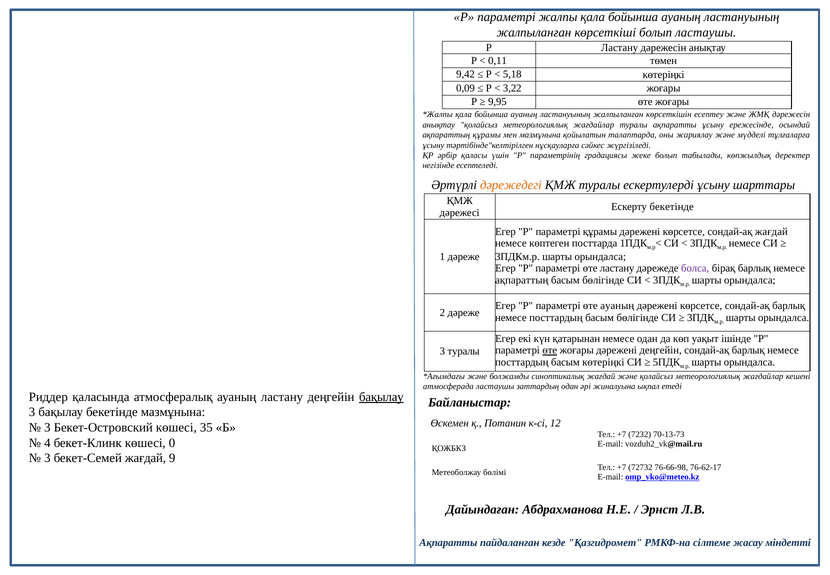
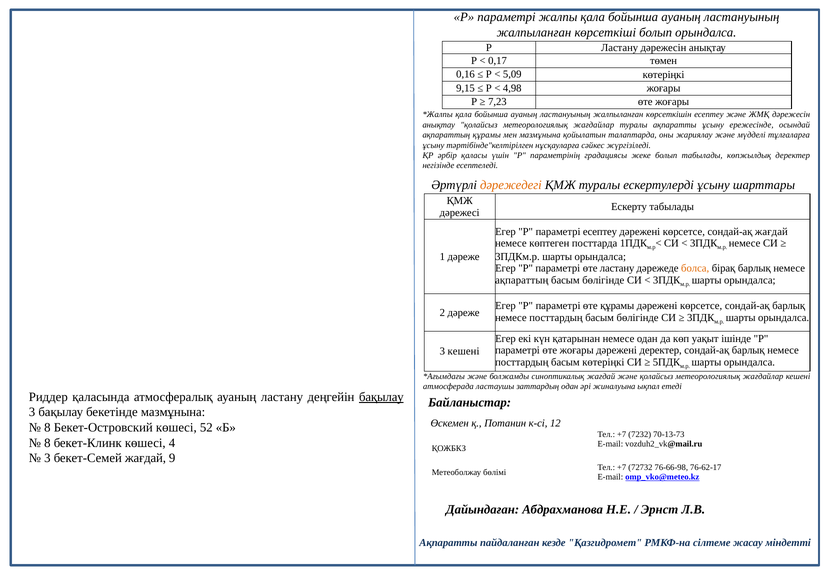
болып ластаушы: ластаушы -> орындалса
0,11: 0,11 -> 0,17
9,42: 9,42 -> 0,16
5,18: 5,18 -> 5,09
0,09: 0,09 -> 9,15
3,22: 3,22 -> 4,98
9,95: 9,95 -> 7,23
Ескерту бекетінде: бекетінде -> табылады
параметрі құрамы: құрамы -> есептеу
болса colour: purple -> orange
өте ауаның: ауаның -> құрамы
өте at (550, 350) underline: present -> none
дәрежені деңгейін: деңгейін -> деректер
3 туралы: туралы -> кешені
3 at (47, 427): 3 -> 8
35: 35 -> 52
4 at (47, 443): 4 -> 8
0: 0 -> 4
